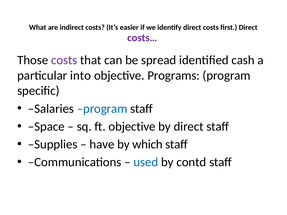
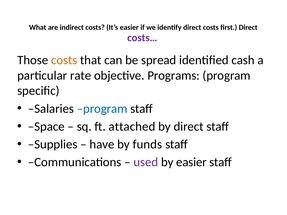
costs at (64, 60) colour: purple -> orange
into: into -> rate
ft objective: objective -> attached
which: which -> funds
used colour: blue -> purple
by contd: contd -> easier
